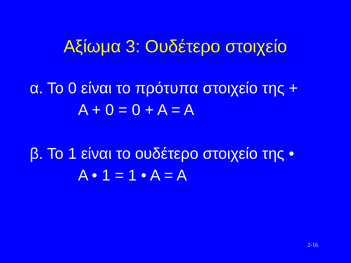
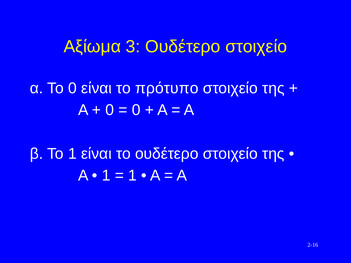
πρότυπα: πρότυπα -> πρότυπο
